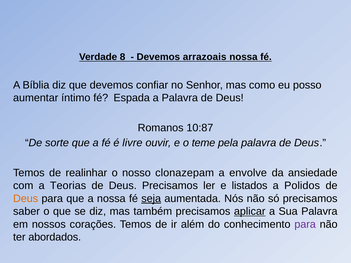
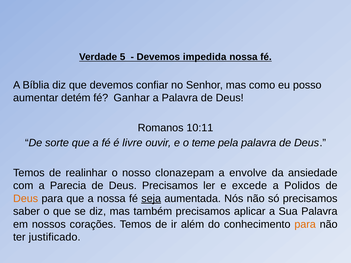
8: 8 -> 5
arrazoais: arrazoais -> impedida
íntimo: íntimo -> detém
Espada: Espada -> Ganhar
10:87: 10:87 -> 10:11
Teorias: Teorias -> Parecia
listados: listados -> excede
aplicar underline: present -> none
para at (305, 224) colour: purple -> orange
abordados: abordados -> justificado
